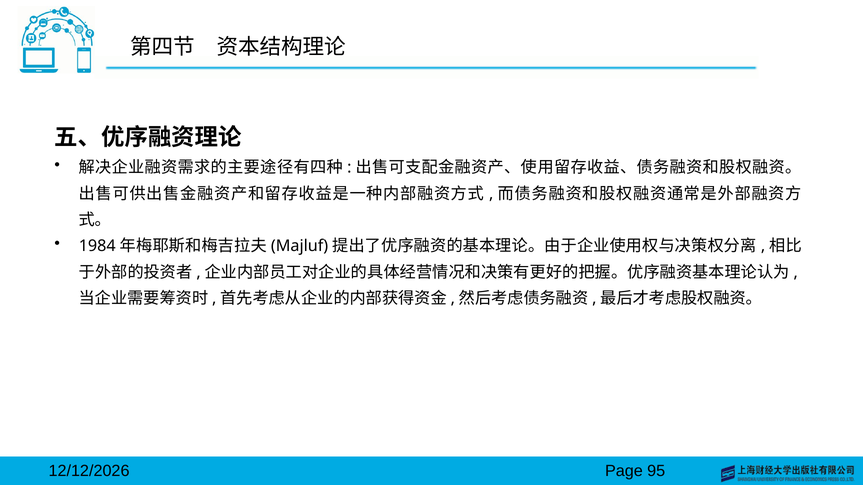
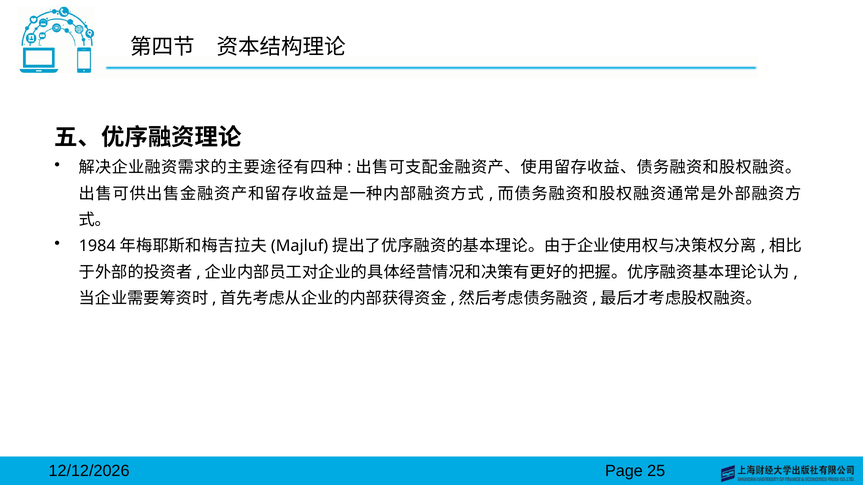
95: 95 -> 25
